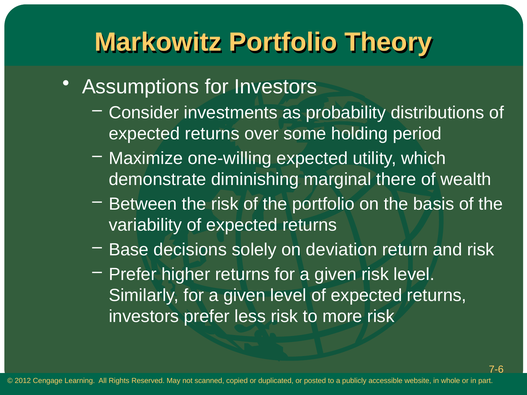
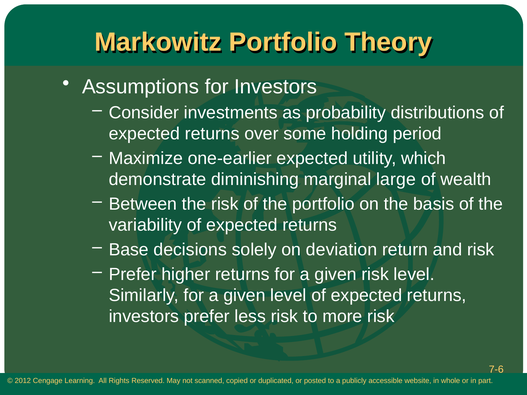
one-willing: one-willing -> one-earlier
there: there -> large
